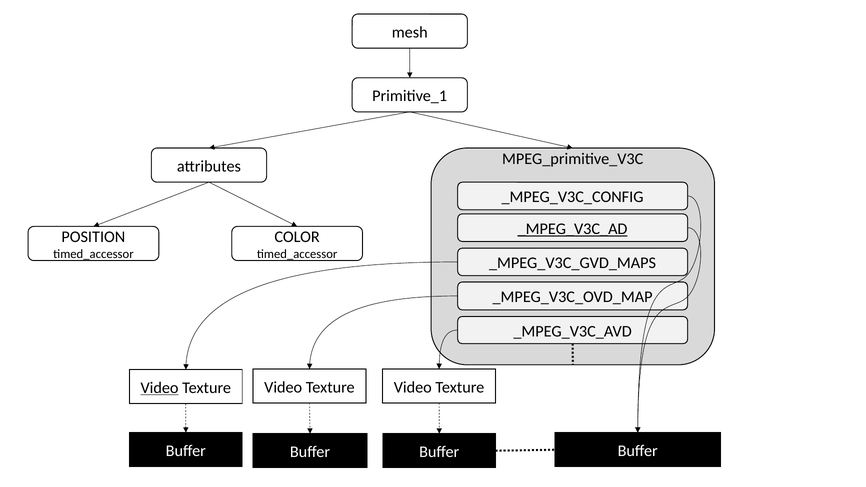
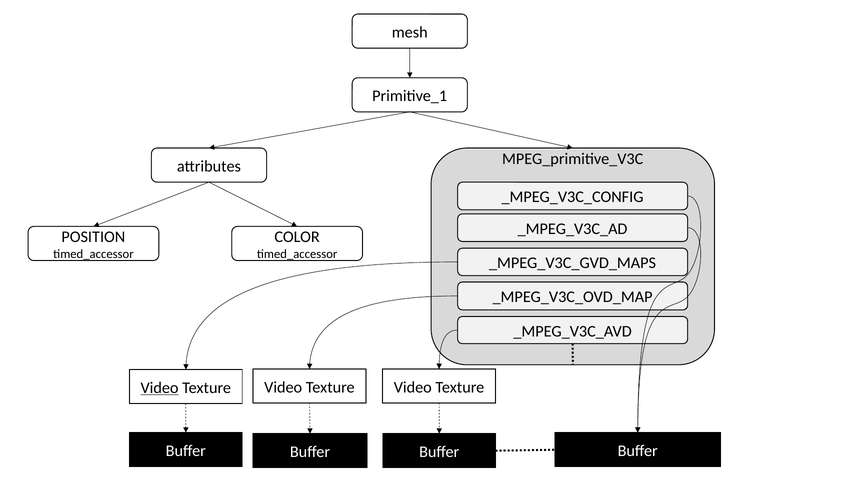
_MPEG_V3C_AD underline: present -> none
